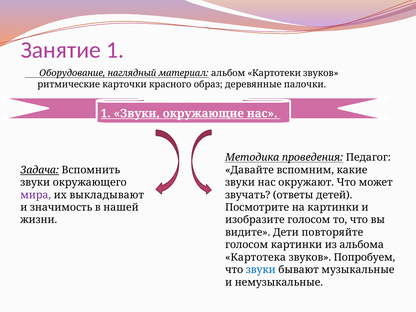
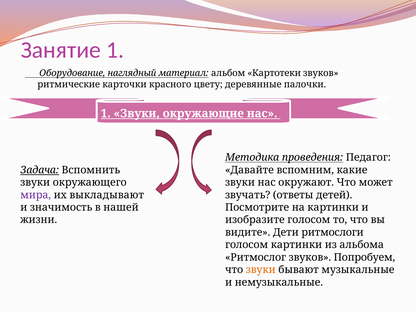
образ: образ -> цвету
повторяйте: повторяйте -> ритмослоги
Картотека: Картотека -> Ритмослог
звуки at (261, 270) colour: blue -> orange
